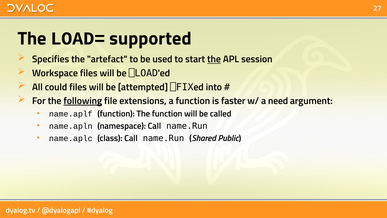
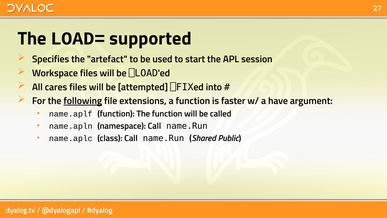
the at (214, 59) underline: present -> none
could: could -> cares
need: need -> have
